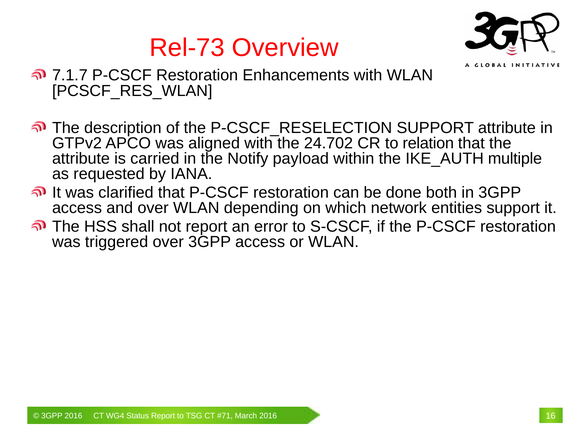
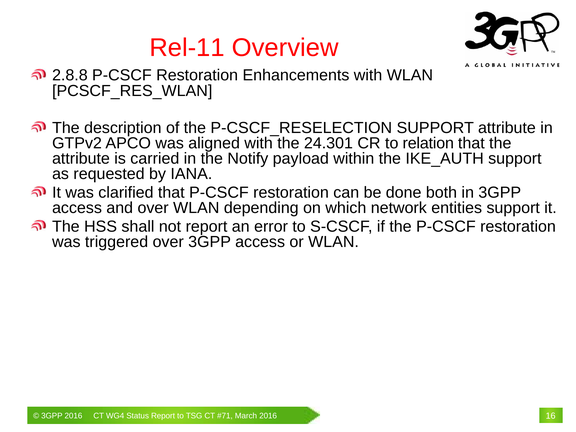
Rel-73: Rel-73 -> Rel-11
7.1.7: 7.1.7 -> 2.8.8
24.702: 24.702 -> 24.301
IKE_AUTH multiple: multiple -> support
